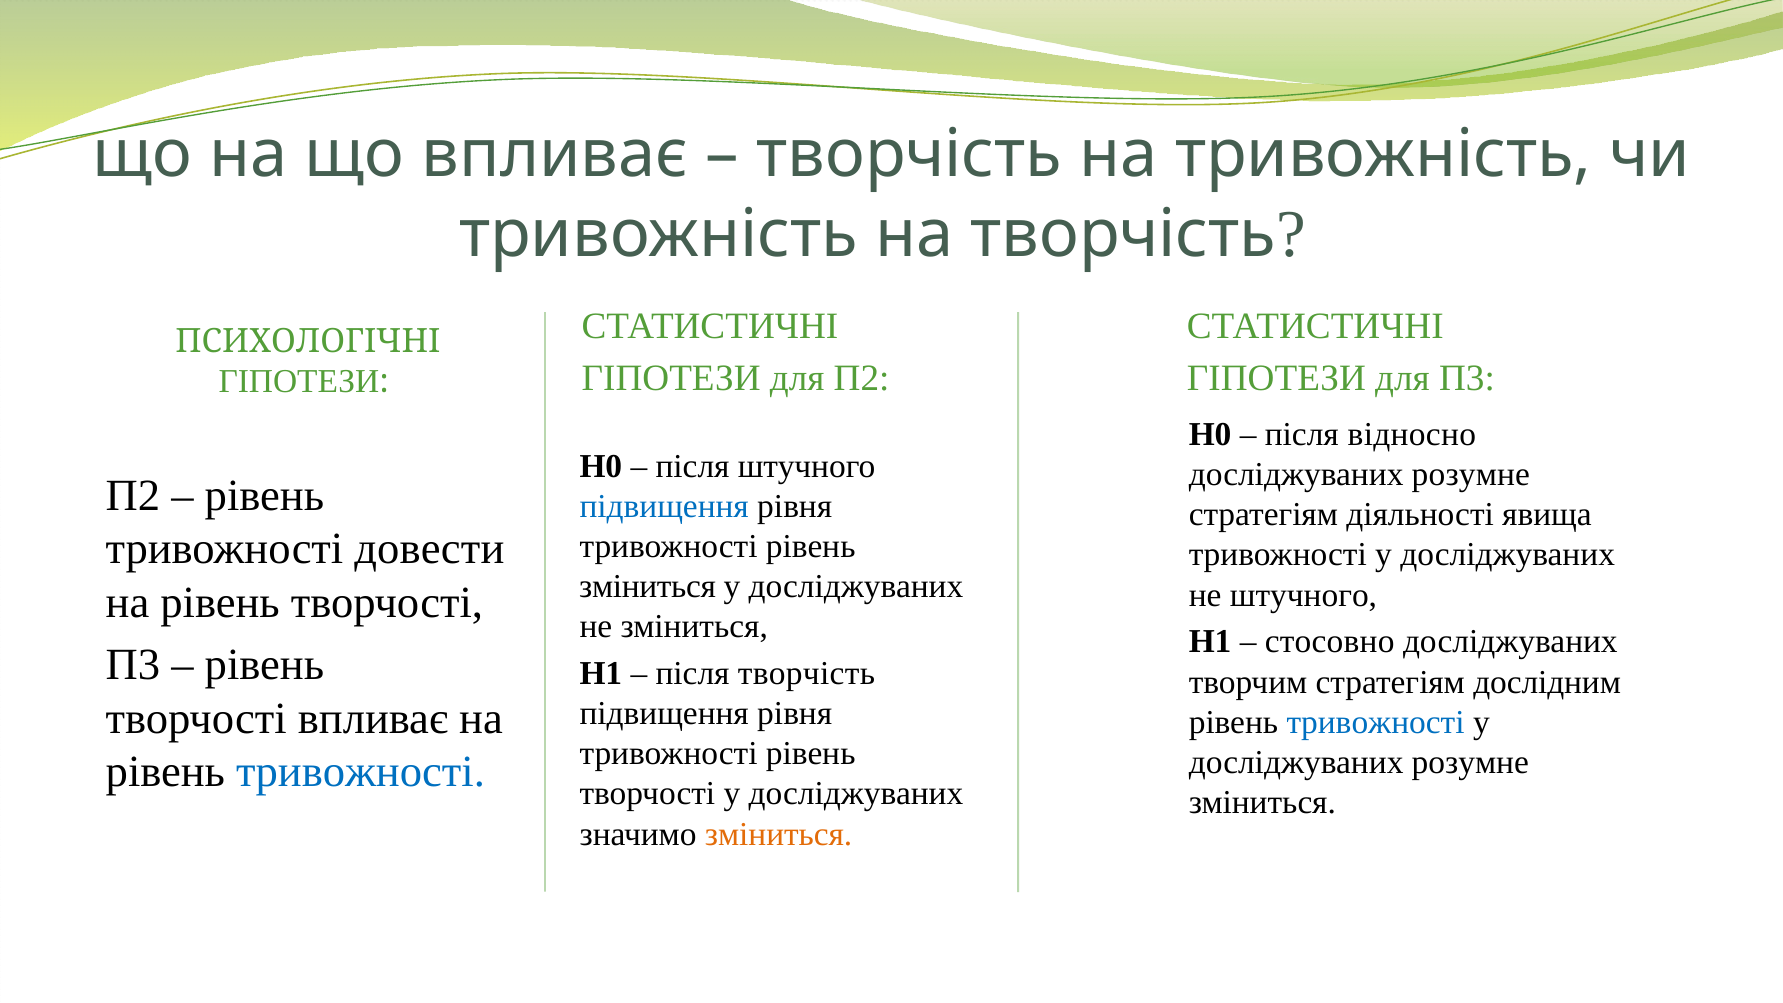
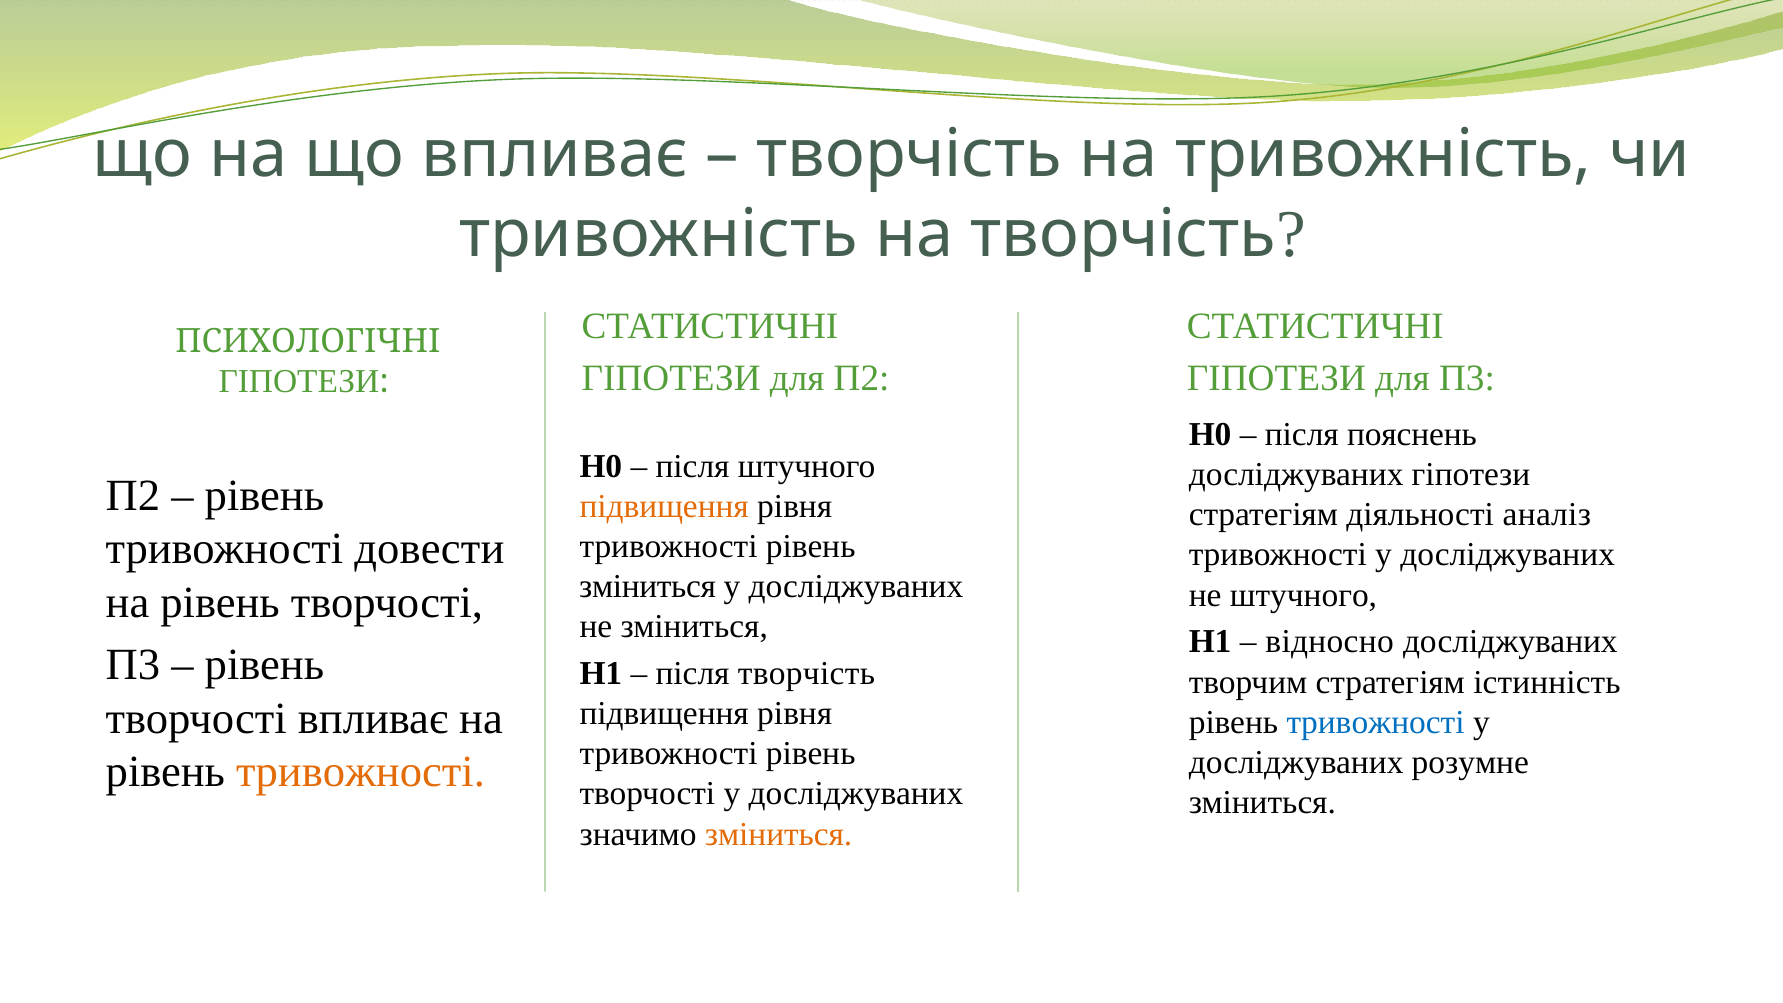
відносно: відносно -> пояснень
розумне at (1471, 475): розумне -> гіпотези
підвищення at (664, 506) colour: blue -> orange
явища: явища -> аналіз
стосовно: стосовно -> відносно
дослідним: дослідним -> істинність
тривожності at (361, 772) colour: blue -> orange
